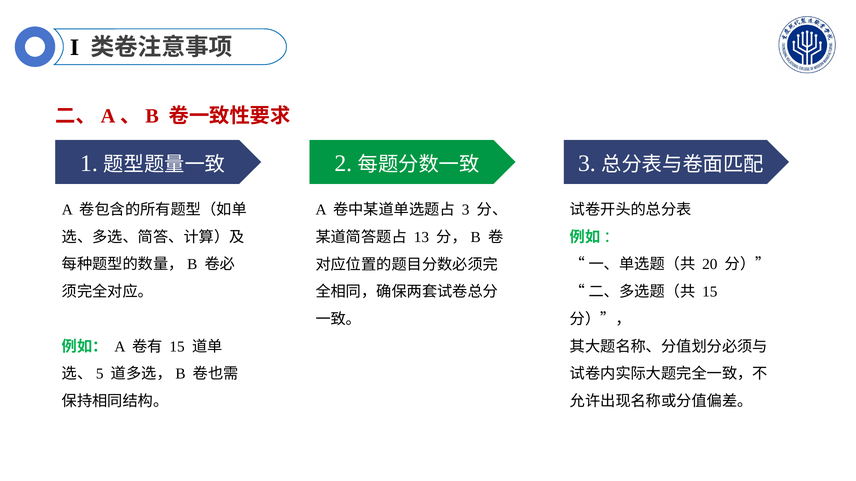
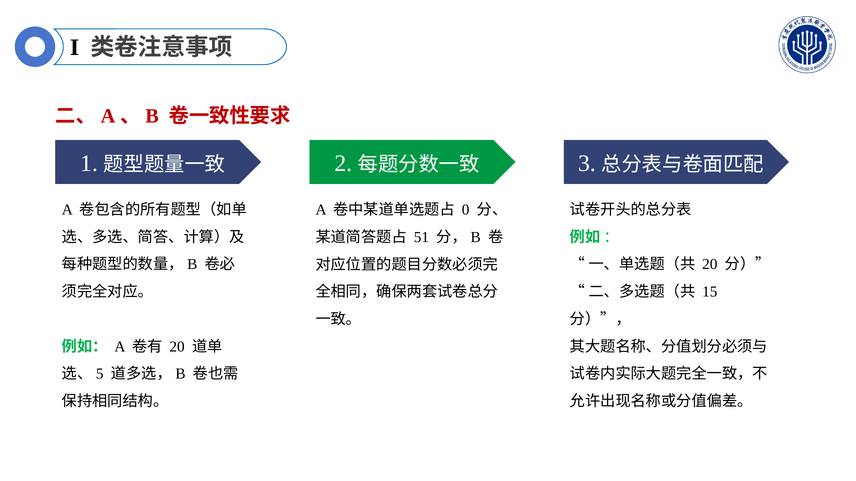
3 at (466, 210): 3 -> 0
13: 13 -> 51
15 at (177, 347): 15 -> 20
